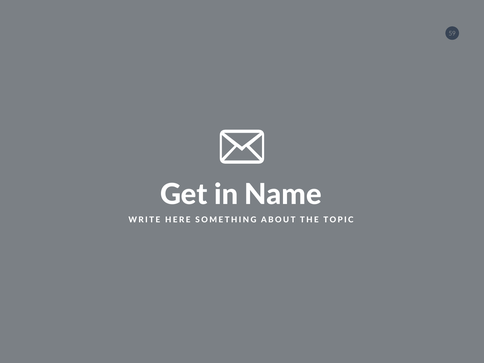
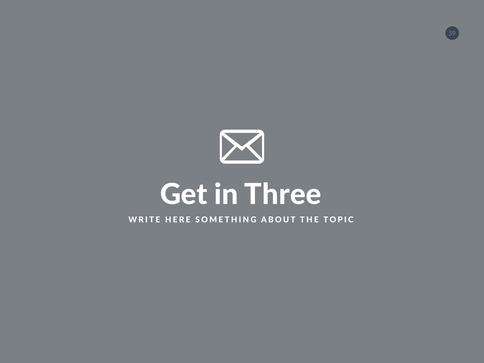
Name: Name -> Three
